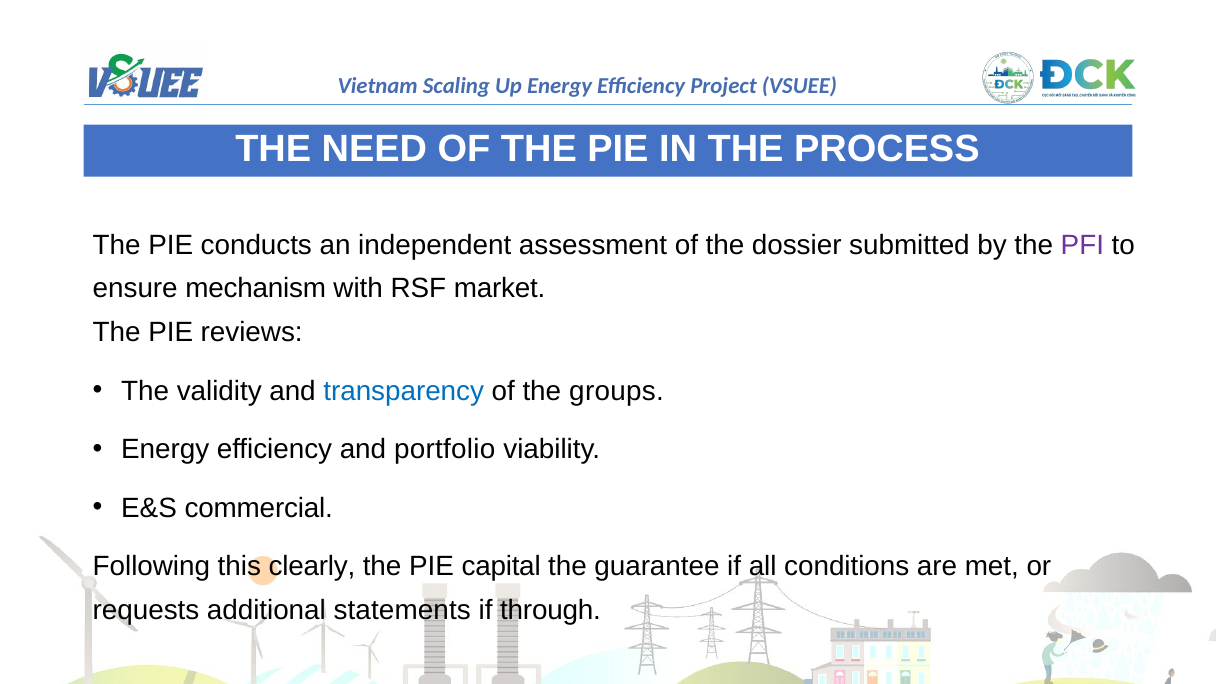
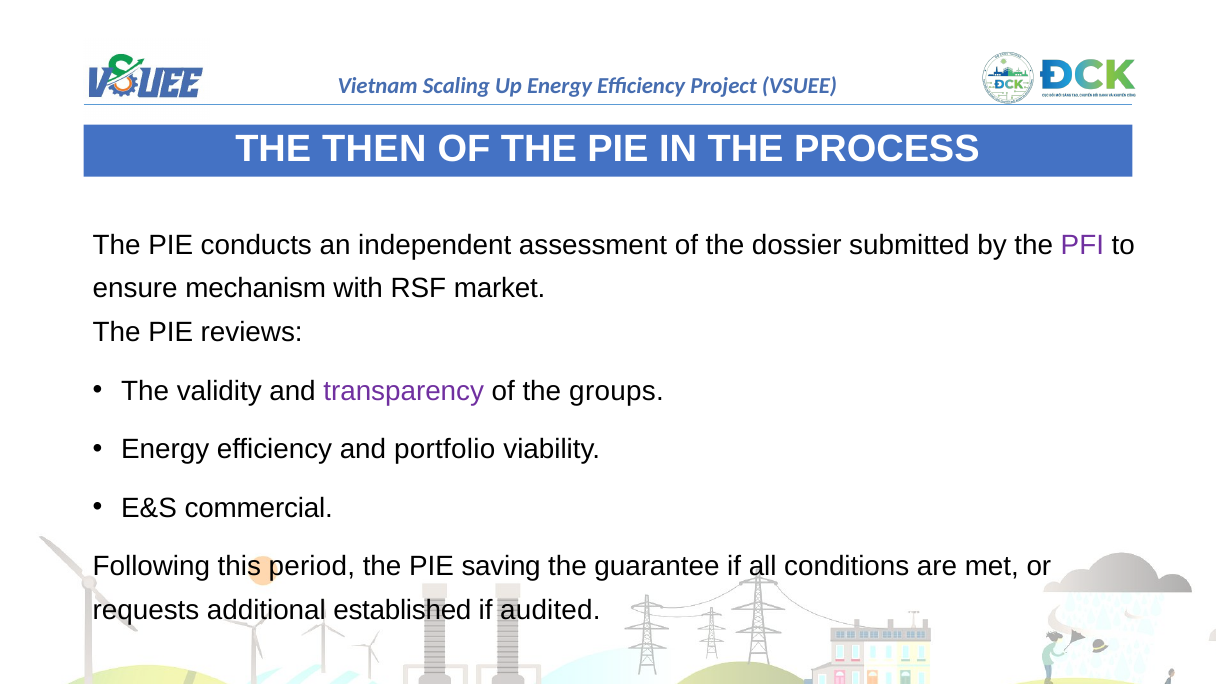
NEED: NEED -> THEN
transparency colour: blue -> purple
clearly: clearly -> period
capital: capital -> saving
statements: statements -> established
through: through -> audited
